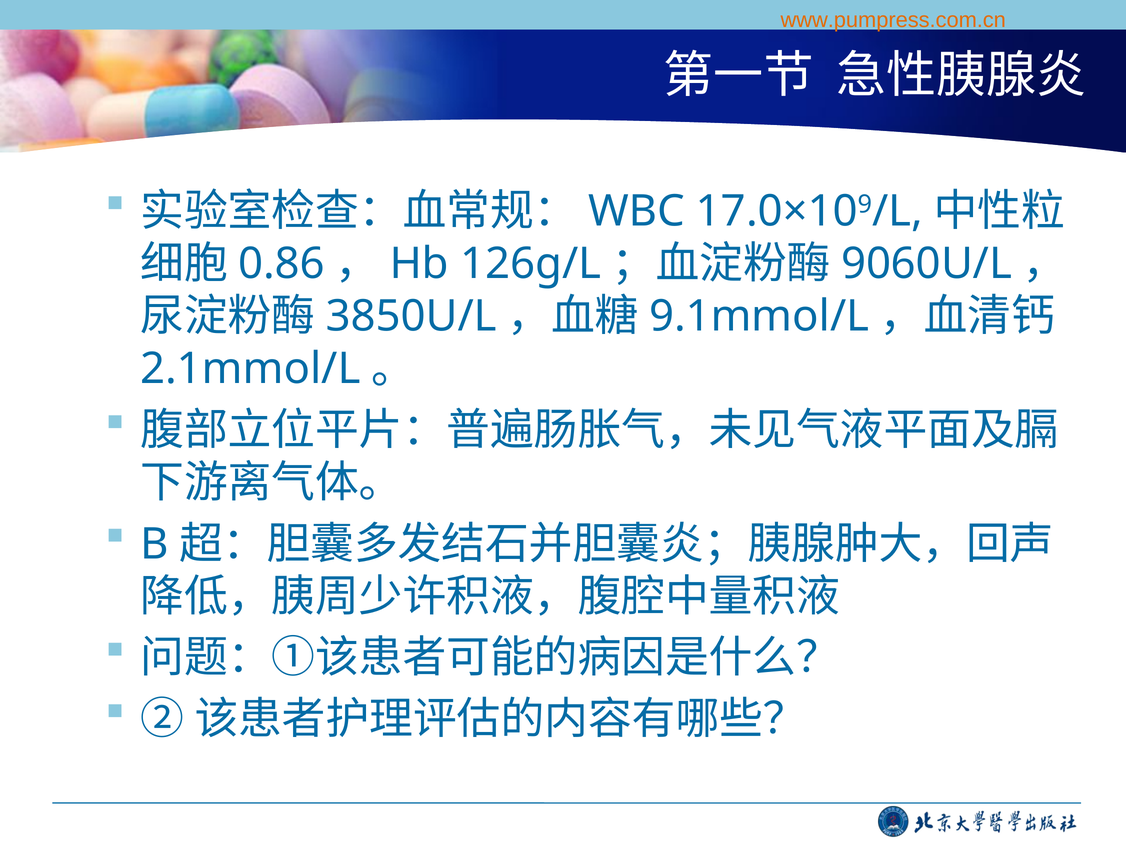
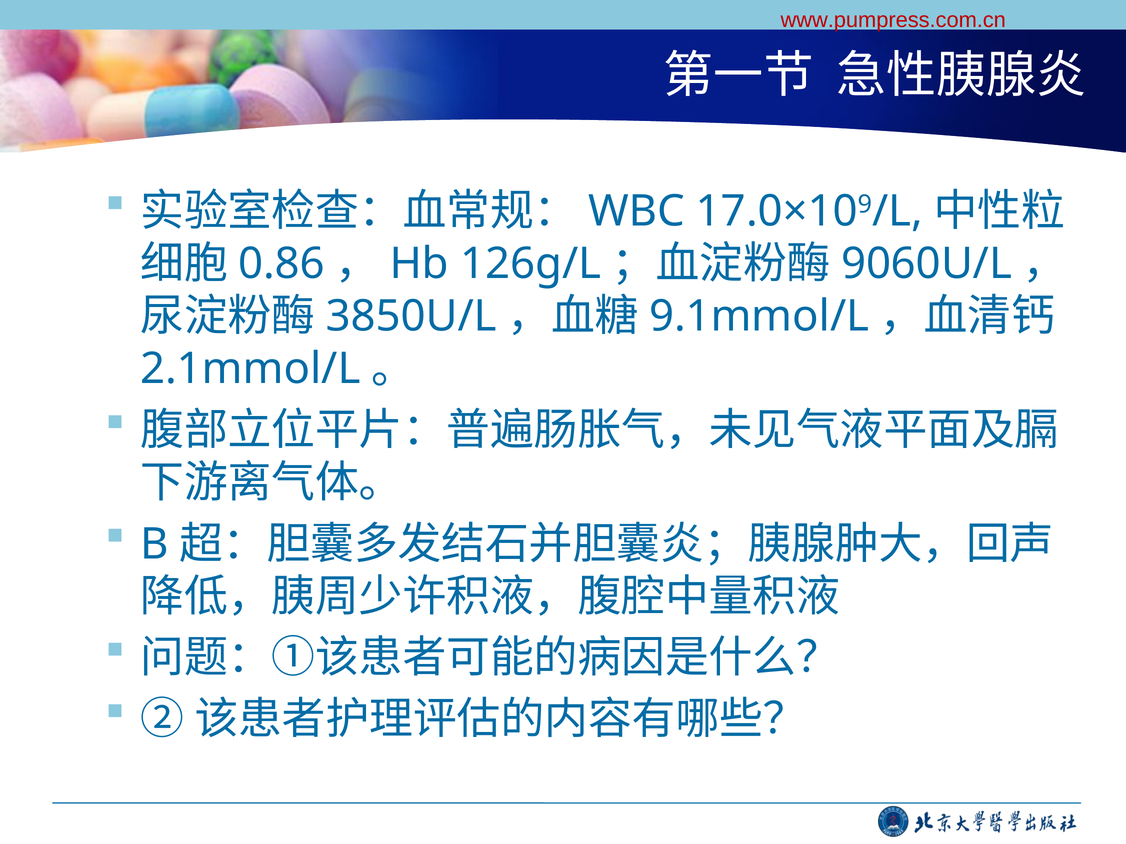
www.pumpress.com.cn colour: orange -> red
